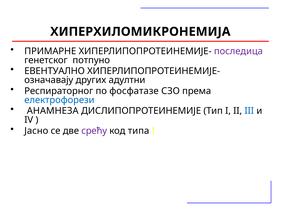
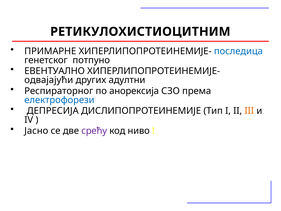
ХИПЕРХИЛОМИКРОНЕМИЈА: ХИПЕРХИЛОМИКРОНЕМИЈА -> РЕТИКУЛОХИСТИОЦИТНИМ
последица colour: purple -> blue
означавају: означавају -> одвајајући
фосфатазе: фосфатазе -> анорексија
АНАМНЕЗА: АНАМНЕЗА -> ДЕПРЕСИЈА
III colour: blue -> orange
типа: типа -> ниво
